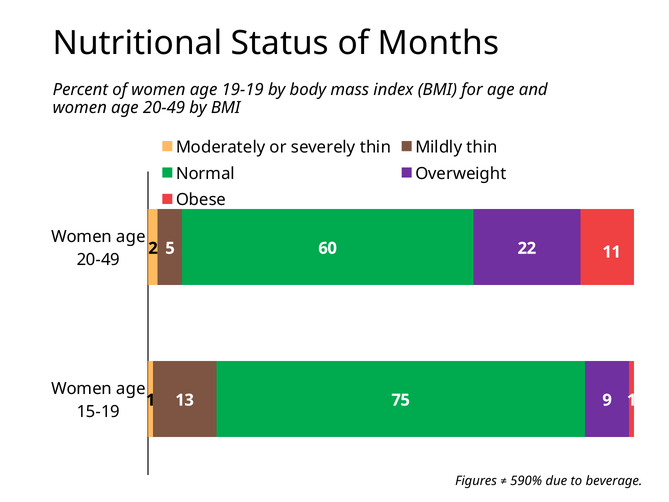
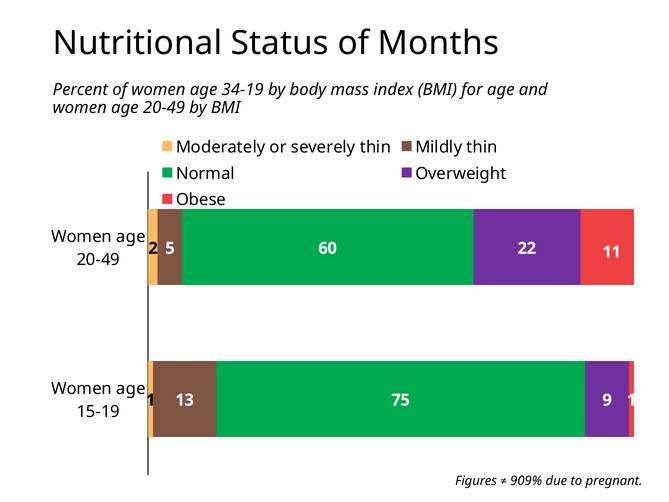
19-19: 19-19 -> 34-19
590%: 590% -> 909%
beverage: beverage -> pregnant
